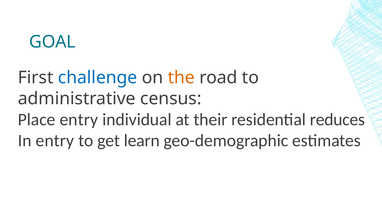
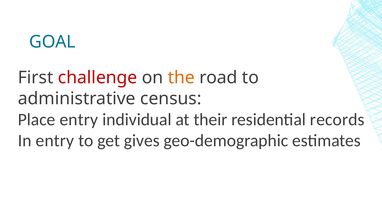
challenge colour: blue -> red
reduces: reduces -> records
learn: learn -> gives
